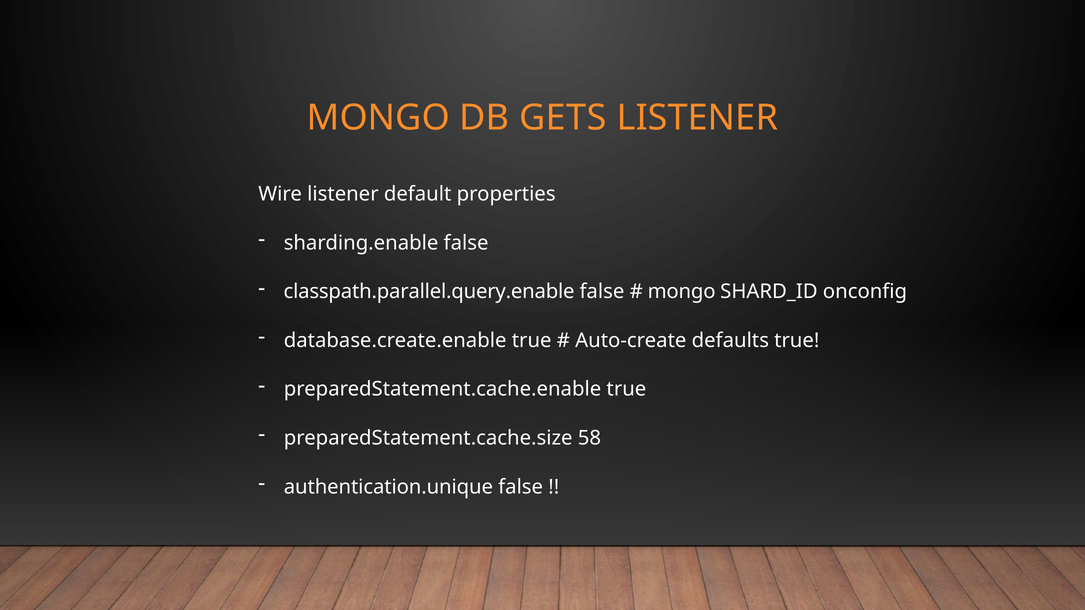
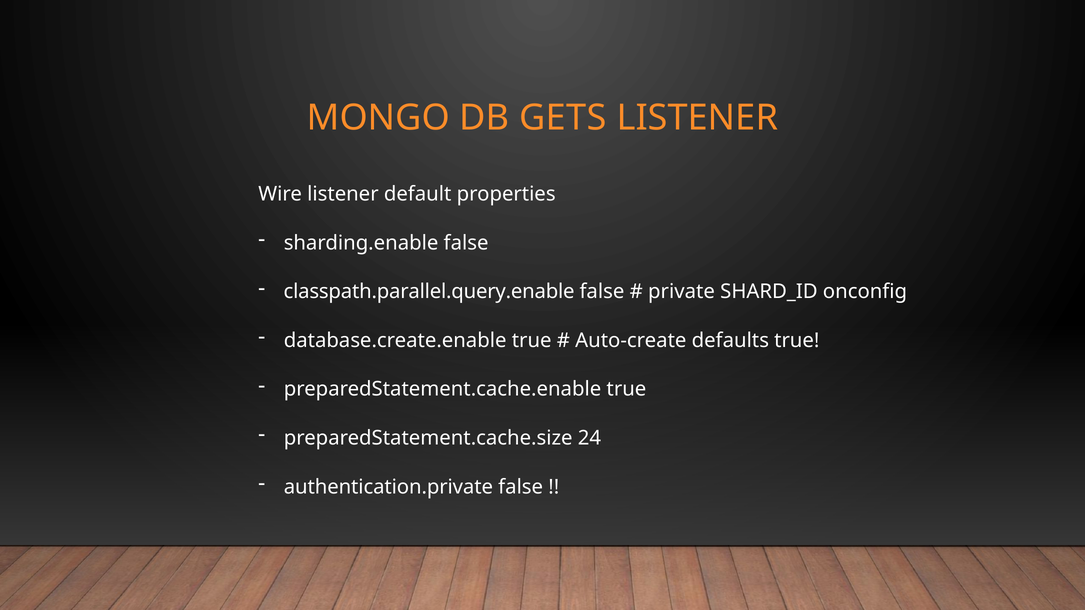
mongo at (682, 292): mongo -> private
58: 58 -> 24
authentication.unique: authentication.unique -> authentication.private
